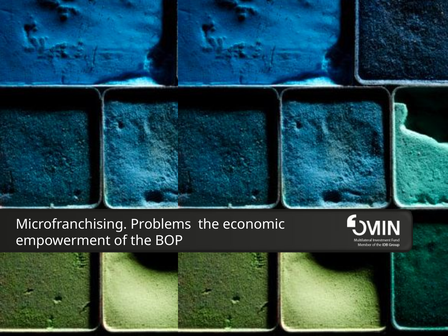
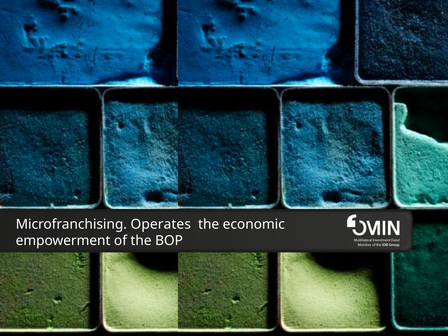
Problems: Problems -> Operates
